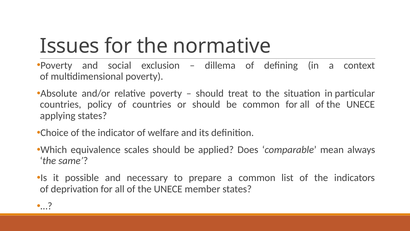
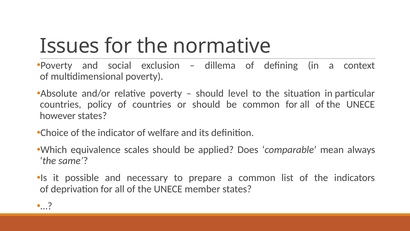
treat: treat -> level
applying: applying -> however
